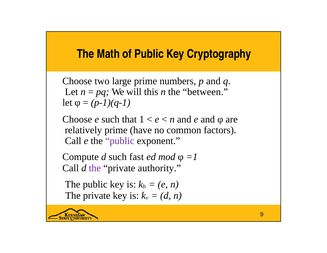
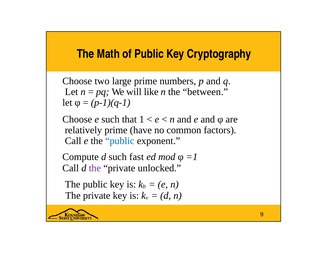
this: this -> like
public at (120, 141) colour: purple -> blue
authority: authority -> unlocked
